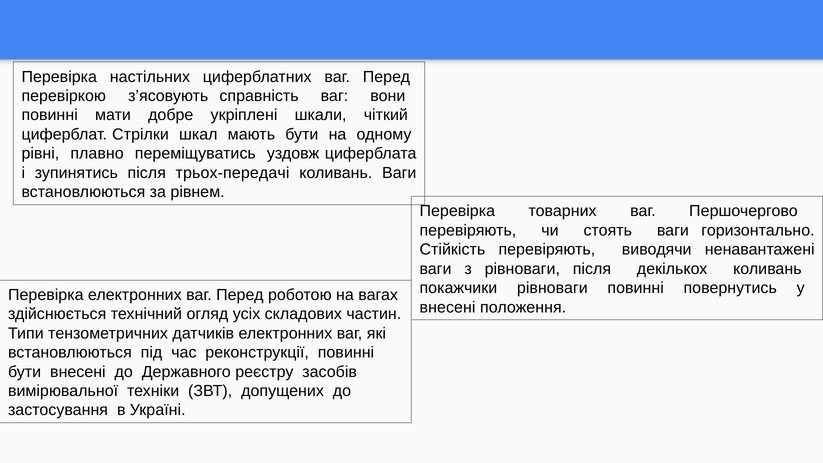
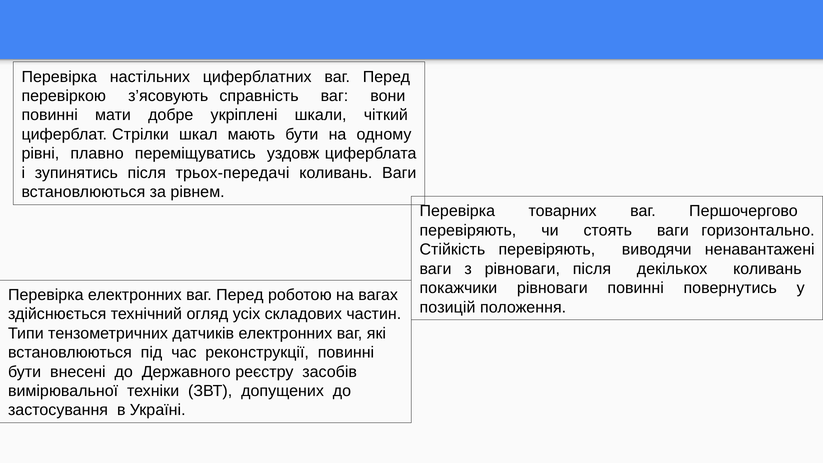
внесені at (448, 307): внесені -> позицій
